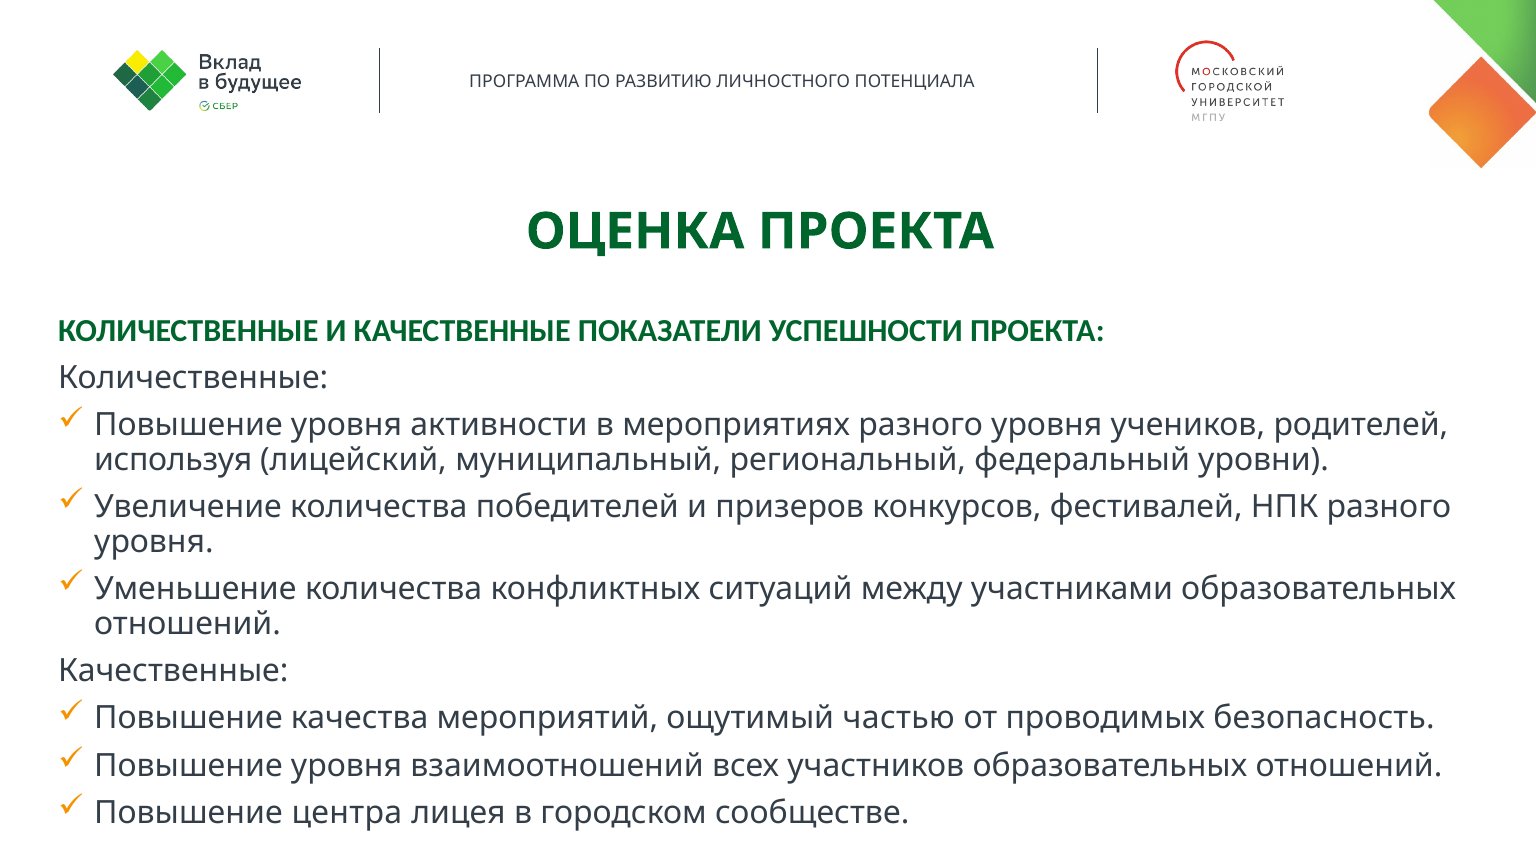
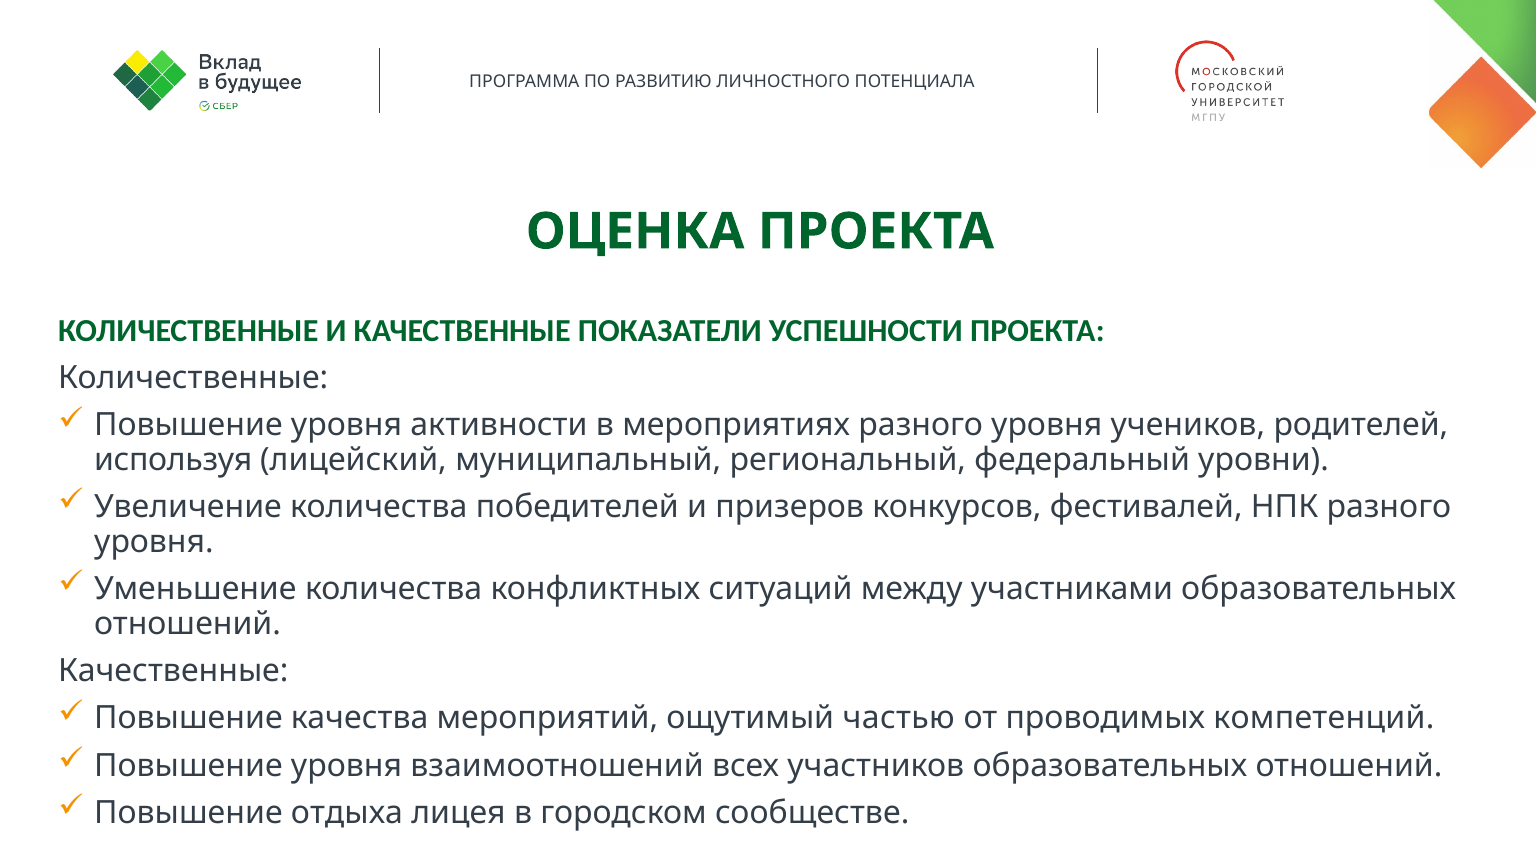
безопасность: безопасность -> компетенций
центра: центра -> отдыха
